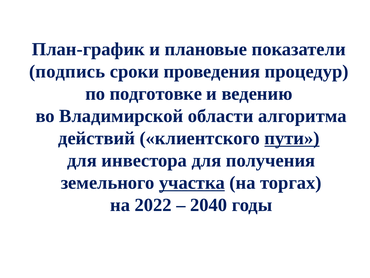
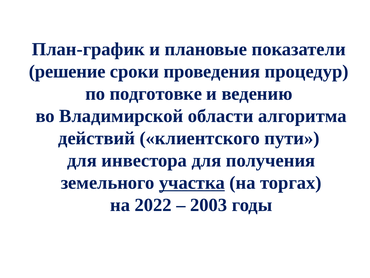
подпись: подпись -> решение
пути underline: present -> none
2040: 2040 -> 2003
